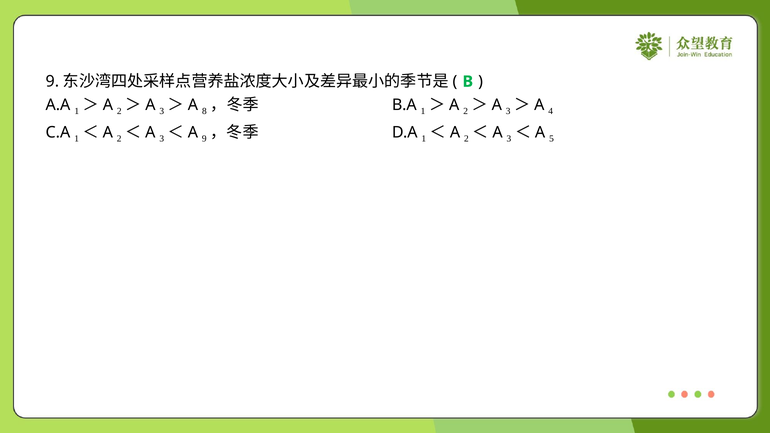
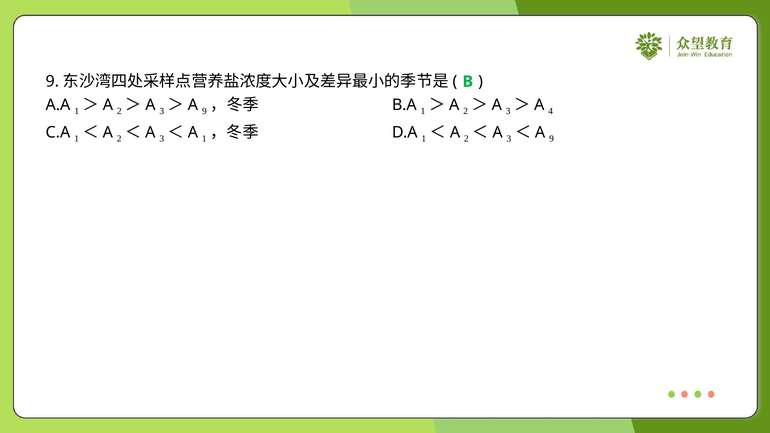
8 at (204, 111): 8 -> 9
9 at (204, 139): 9 -> 1
5 at (551, 139): 5 -> 9
